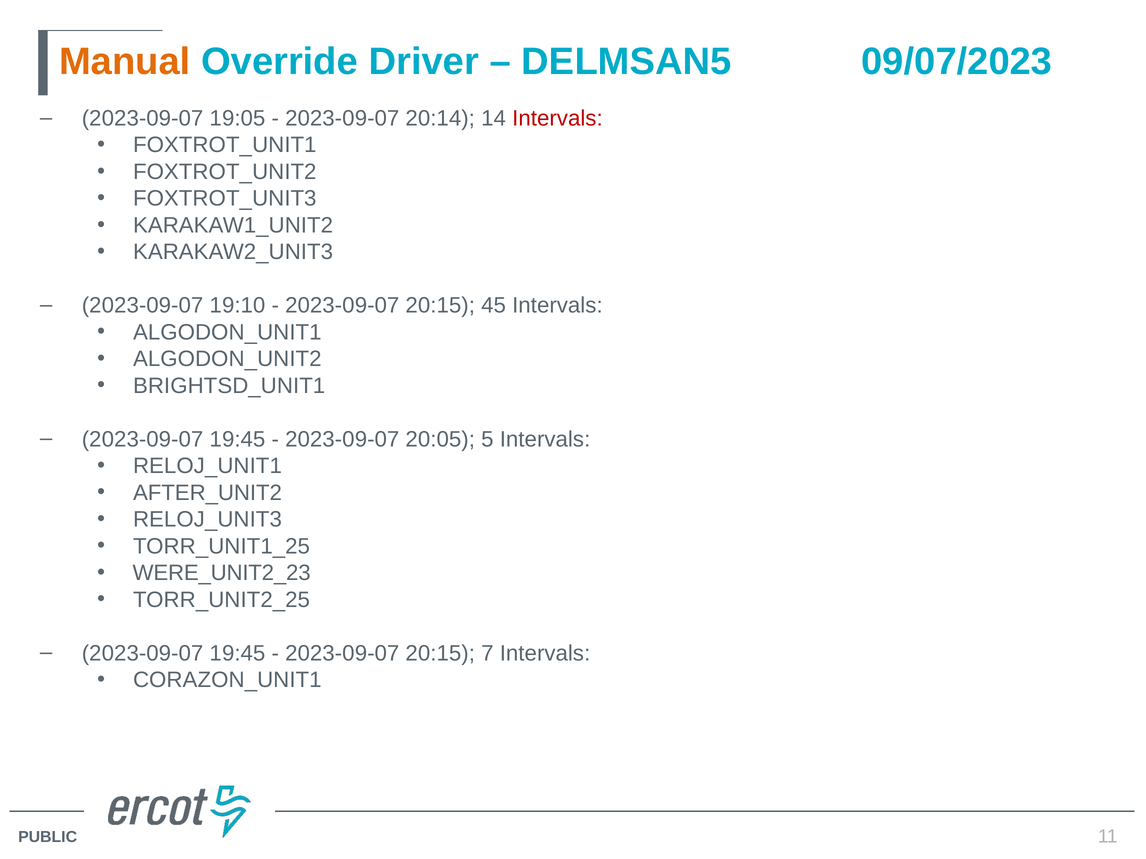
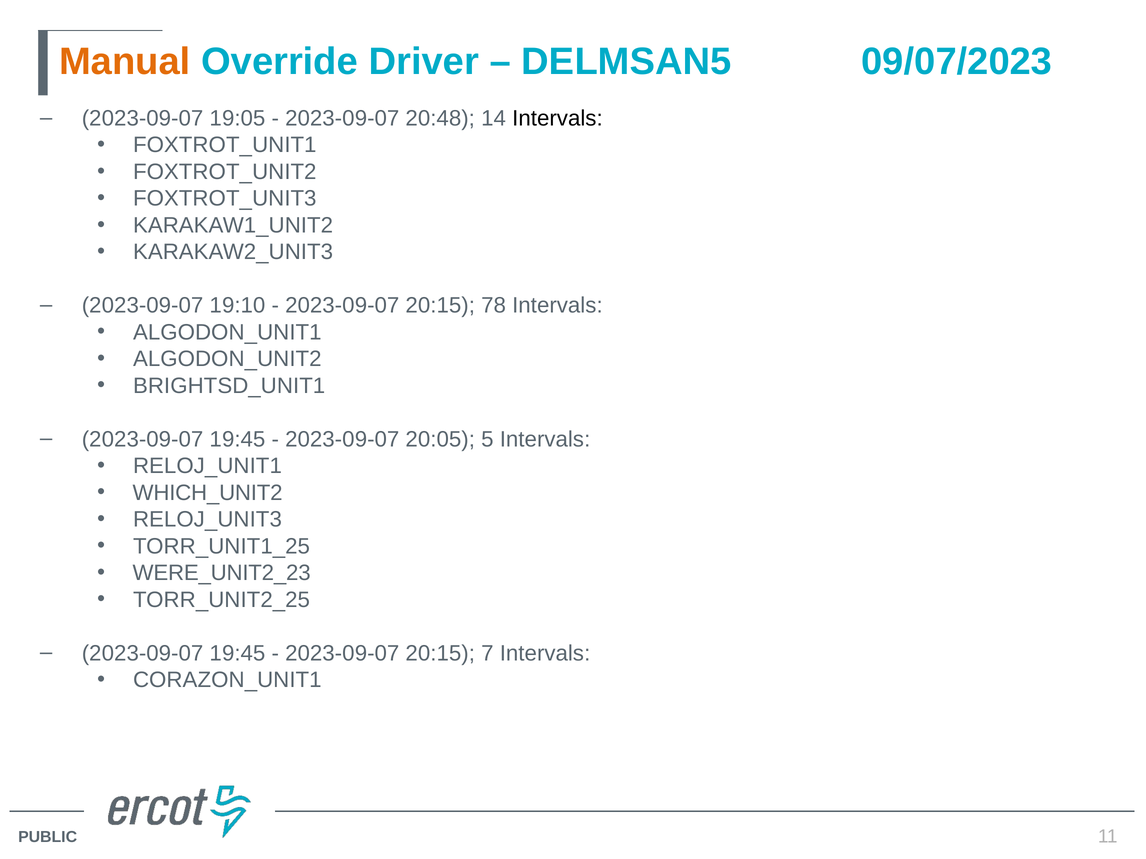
20:14: 20:14 -> 20:48
Intervals at (557, 118) colour: red -> black
45: 45 -> 78
AFTER_UNIT2: AFTER_UNIT2 -> WHICH_UNIT2
